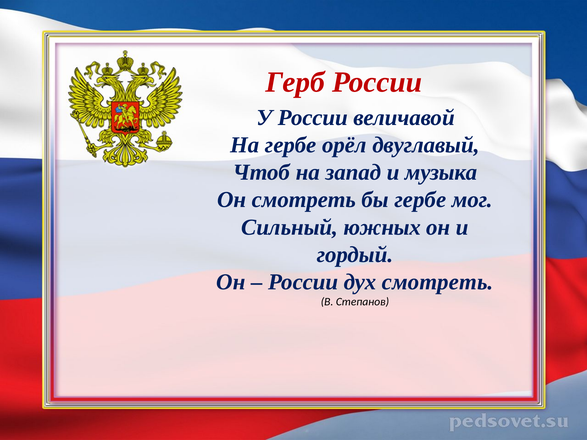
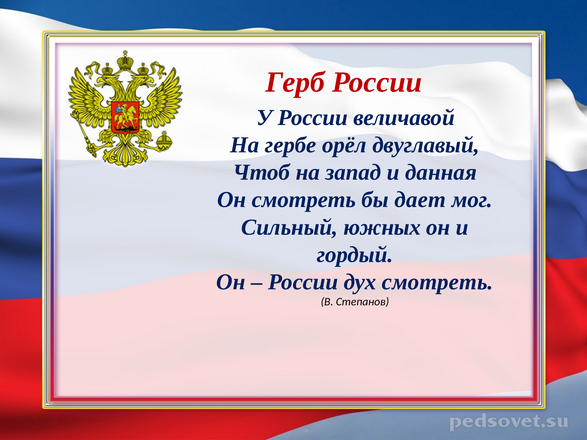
музыка: музыка -> данная
бы гербе: гербе -> дает
